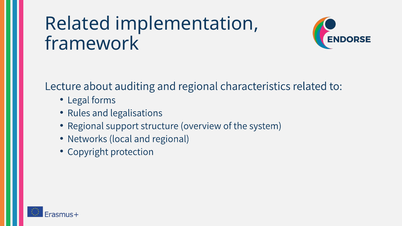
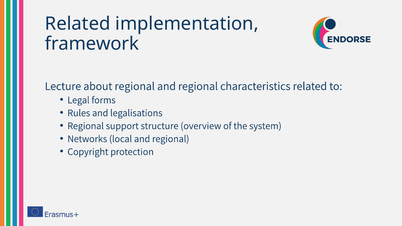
about auditing: auditing -> regional
